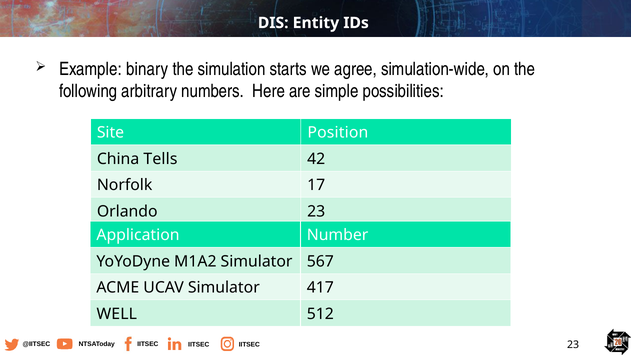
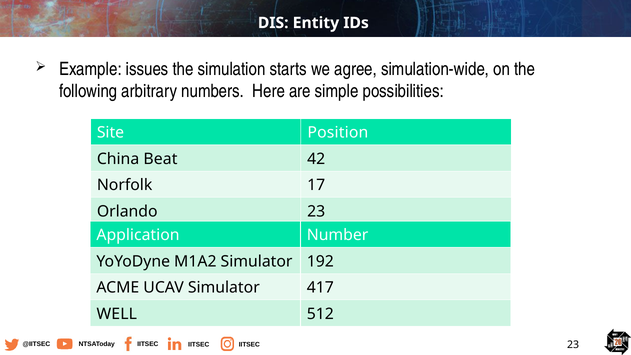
binary: binary -> issues
Tells: Tells -> Beat
567: 567 -> 192
